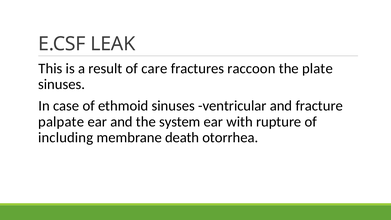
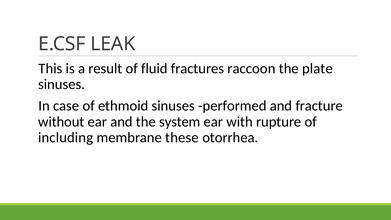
care: care -> fluid
ventricular: ventricular -> performed
palpate: palpate -> without
death: death -> these
